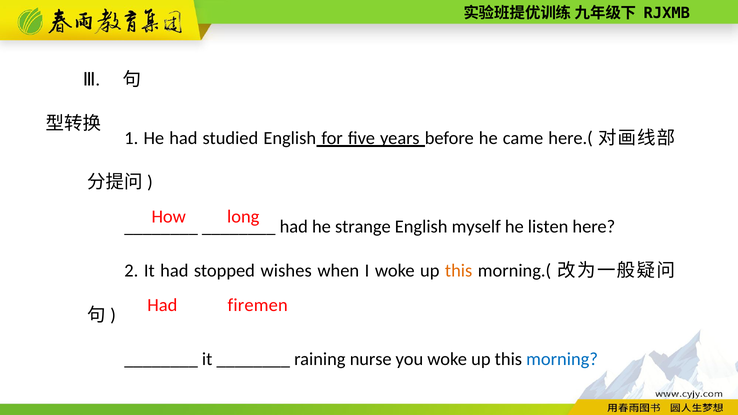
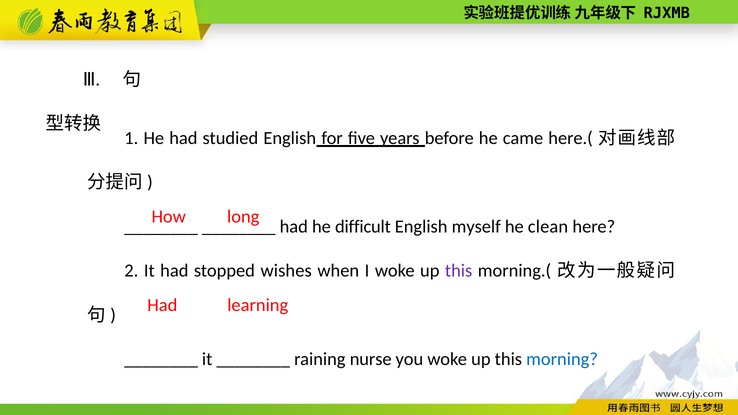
strange: strange -> difficult
listen: listen -> clean
this at (459, 271) colour: orange -> purple
firemen: firemen -> learning
